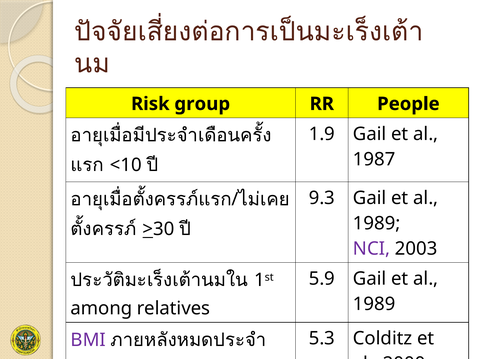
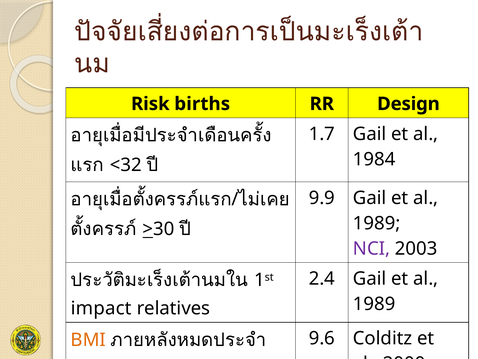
group: group -> births
People: People -> Design
1.9: 1.9 -> 1.7
1987: 1987 -> 1984
<10: <10 -> <32
9.3: 9.3 -> 9.9
5.9: 5.9 -> 2.4
among: among -> impact
5.3: 5.3 -> 9.6
BMI colour: purple -> orange
